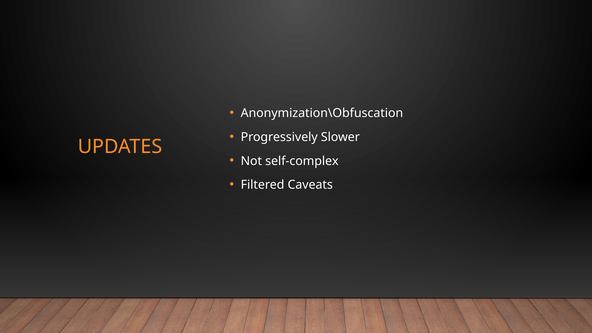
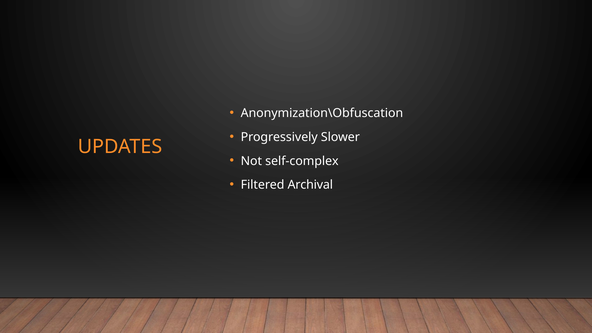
Caveats: Caveats -> Archival
